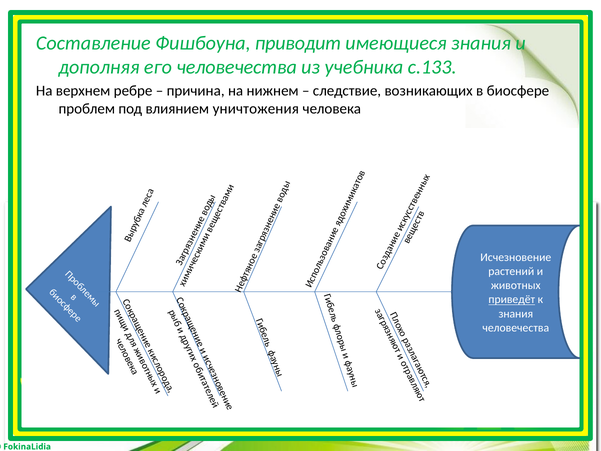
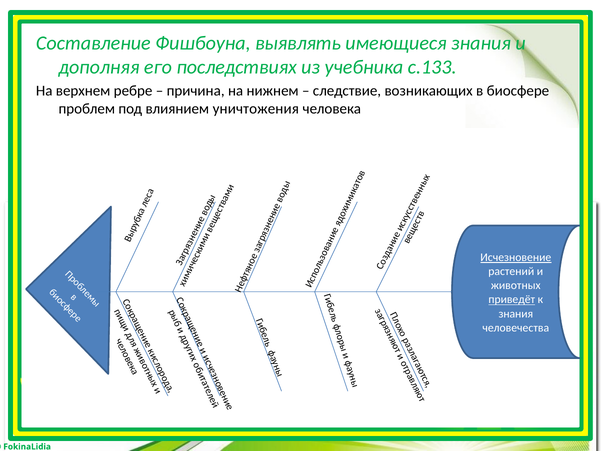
приводит: приводит -> выявлять
его человечества: человечества -> последствиях
Исчезновение underline: none -> present
